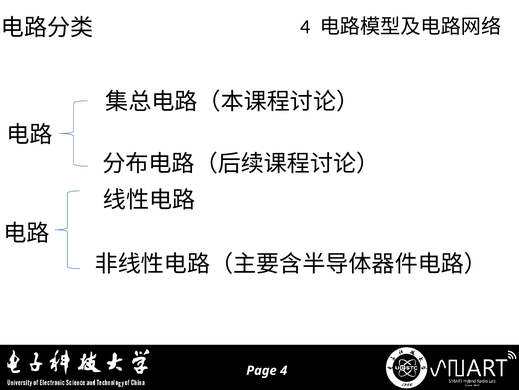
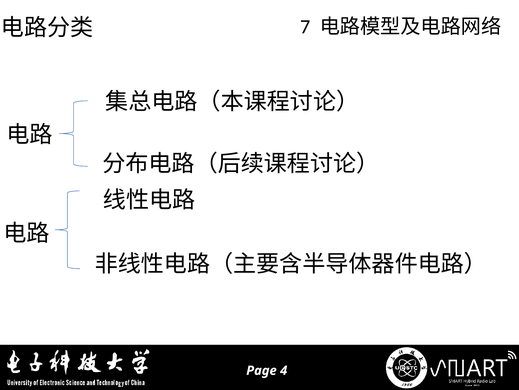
4 at (305, 27): 4 -> 7
